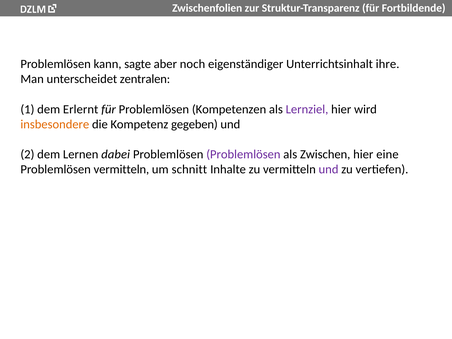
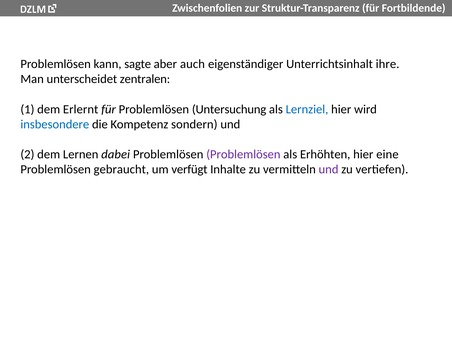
noch: noch -> auch
Kompetenzen: Kompetenzen -> Untersuchung
Lernziel colour: purple -> blue
insbesondere colour: orange -> blue
gegeben: gegeben -> sondern
Zwischen: Zwischen -> Erhöhten
Problemlösen vermitteln: vermitteln -> gebraucht
schnitt: schnitt -> verfügt
